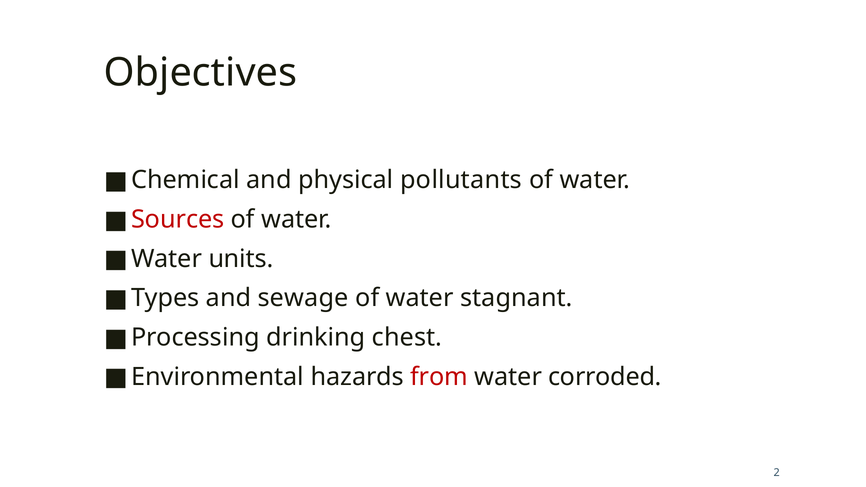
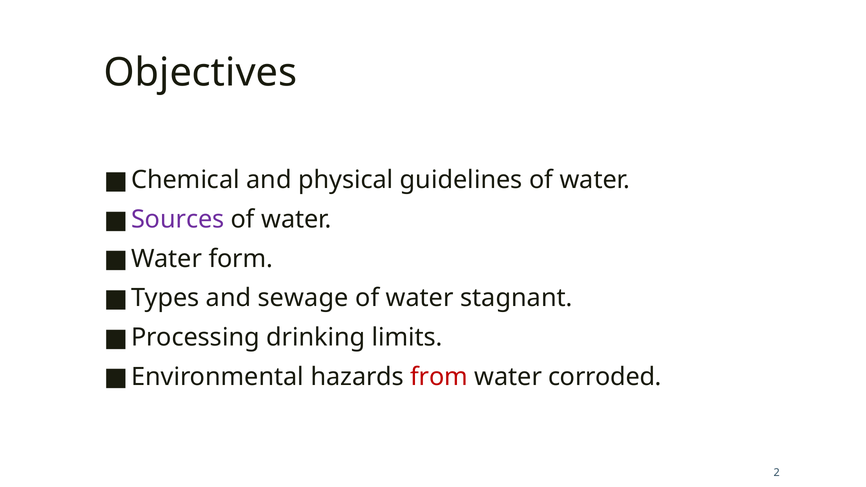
pollutants: pollutants -> guidelines
Sources colour: red -> purple
units: units -> form
chest: chest -> limits
